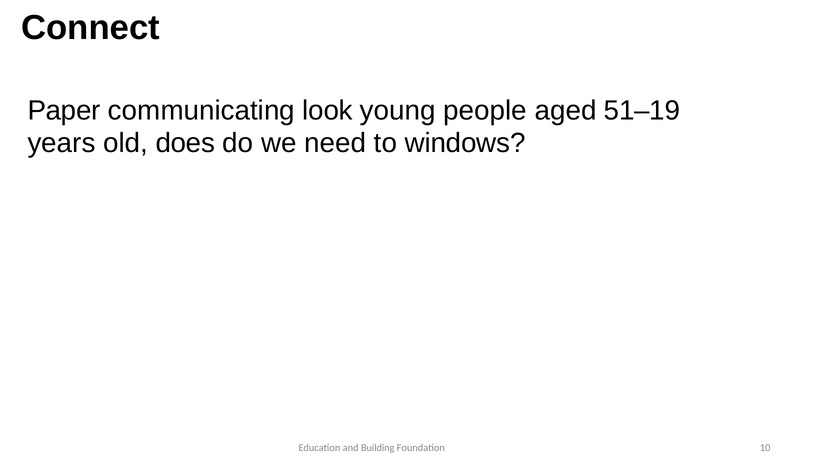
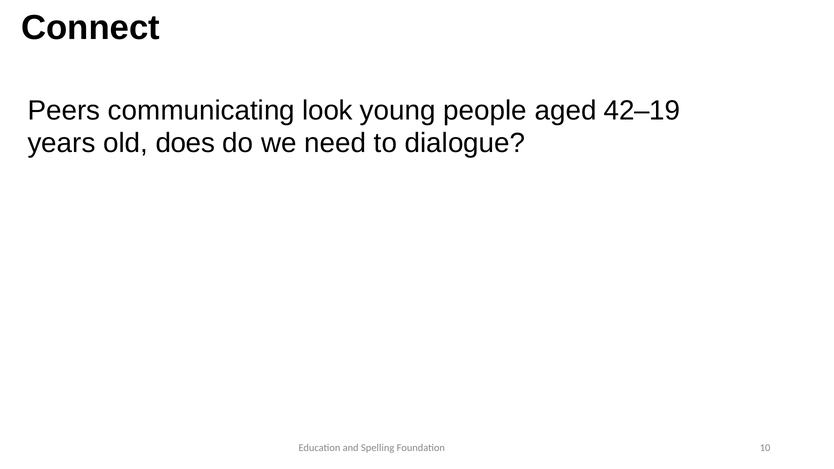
Paper: Paper -> Peers
51–19: 51–19 -> 42–19
windows: windows -> dialogue
Building: Building -> Spelling
